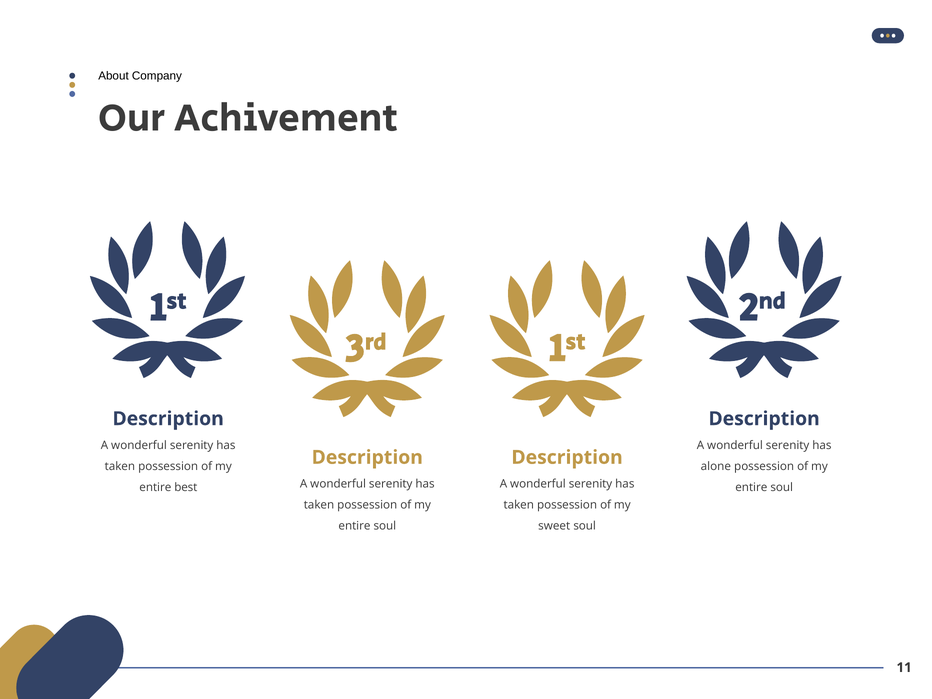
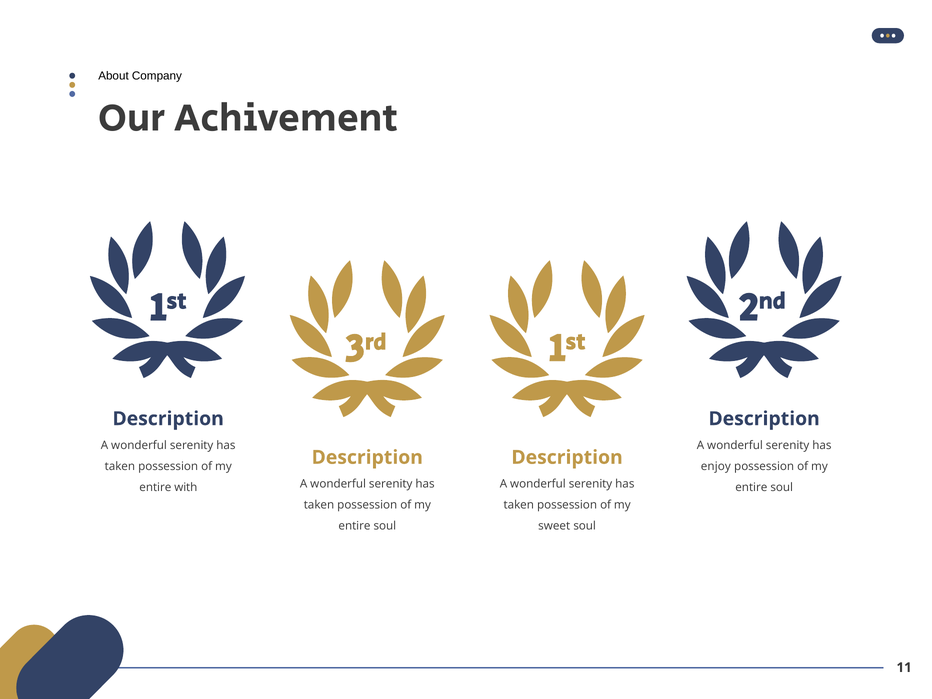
alone: alone -> enjoy
best: best -> with
